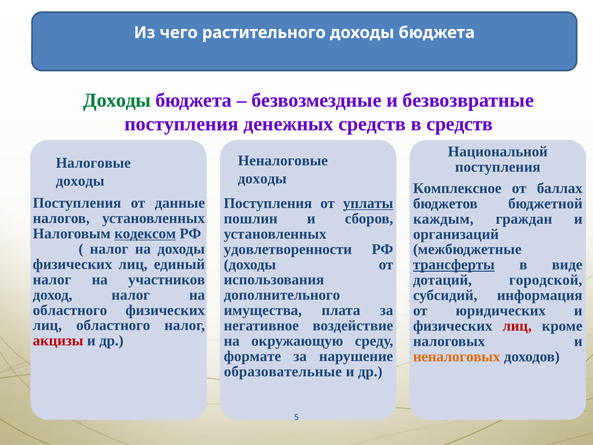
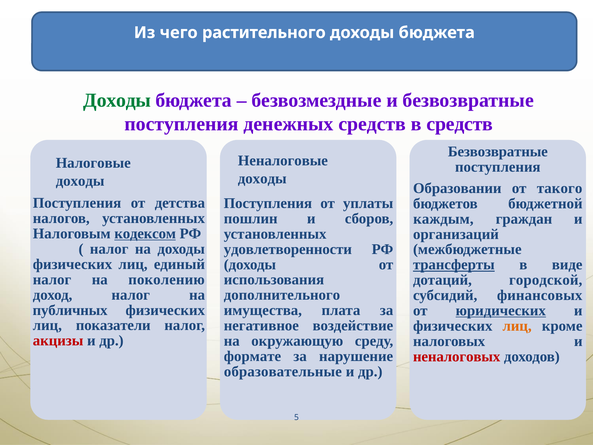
Национальной at (498, 152): Национальной -> Безвозвратные
Комплексное: Комплексное -> Образовании
баллах: баллах -> такого
данные: данные -> детства
уплаты underline: present -> none
участников: участников -> поколению
информация: информация -> финансовых
областного at (70, 310): областного -> публичных
юридических underline: none -> present
лиц областного: областного -> показатели
лиц at (517, 326) colour: red -> orange
неналоговых colour: orange -> red
